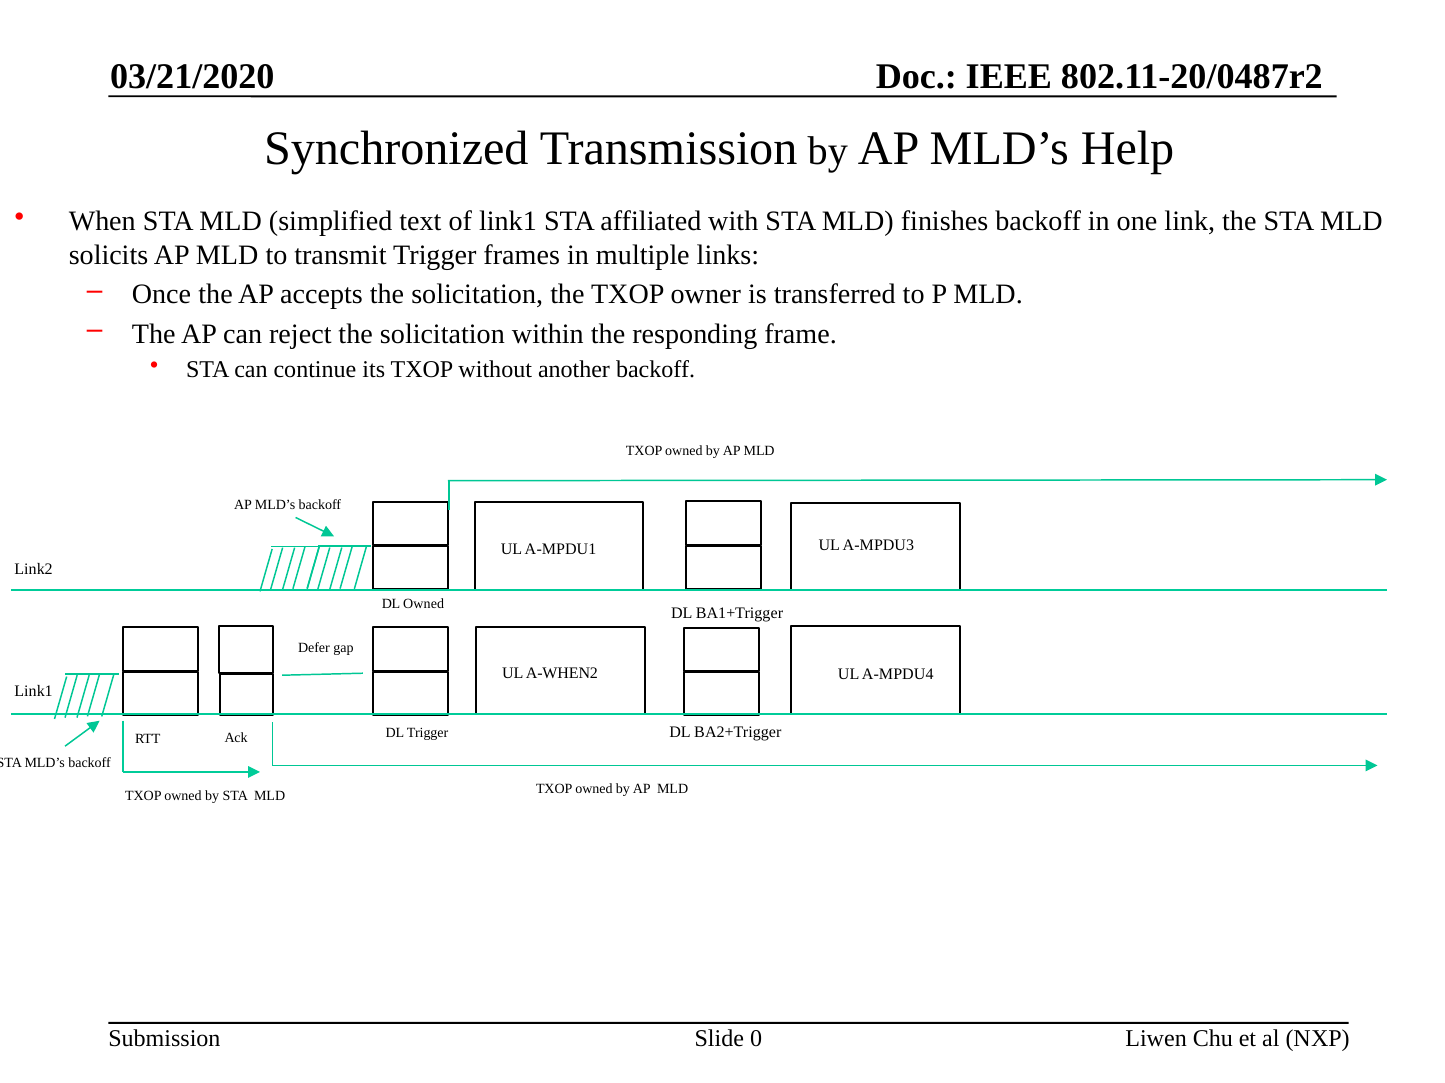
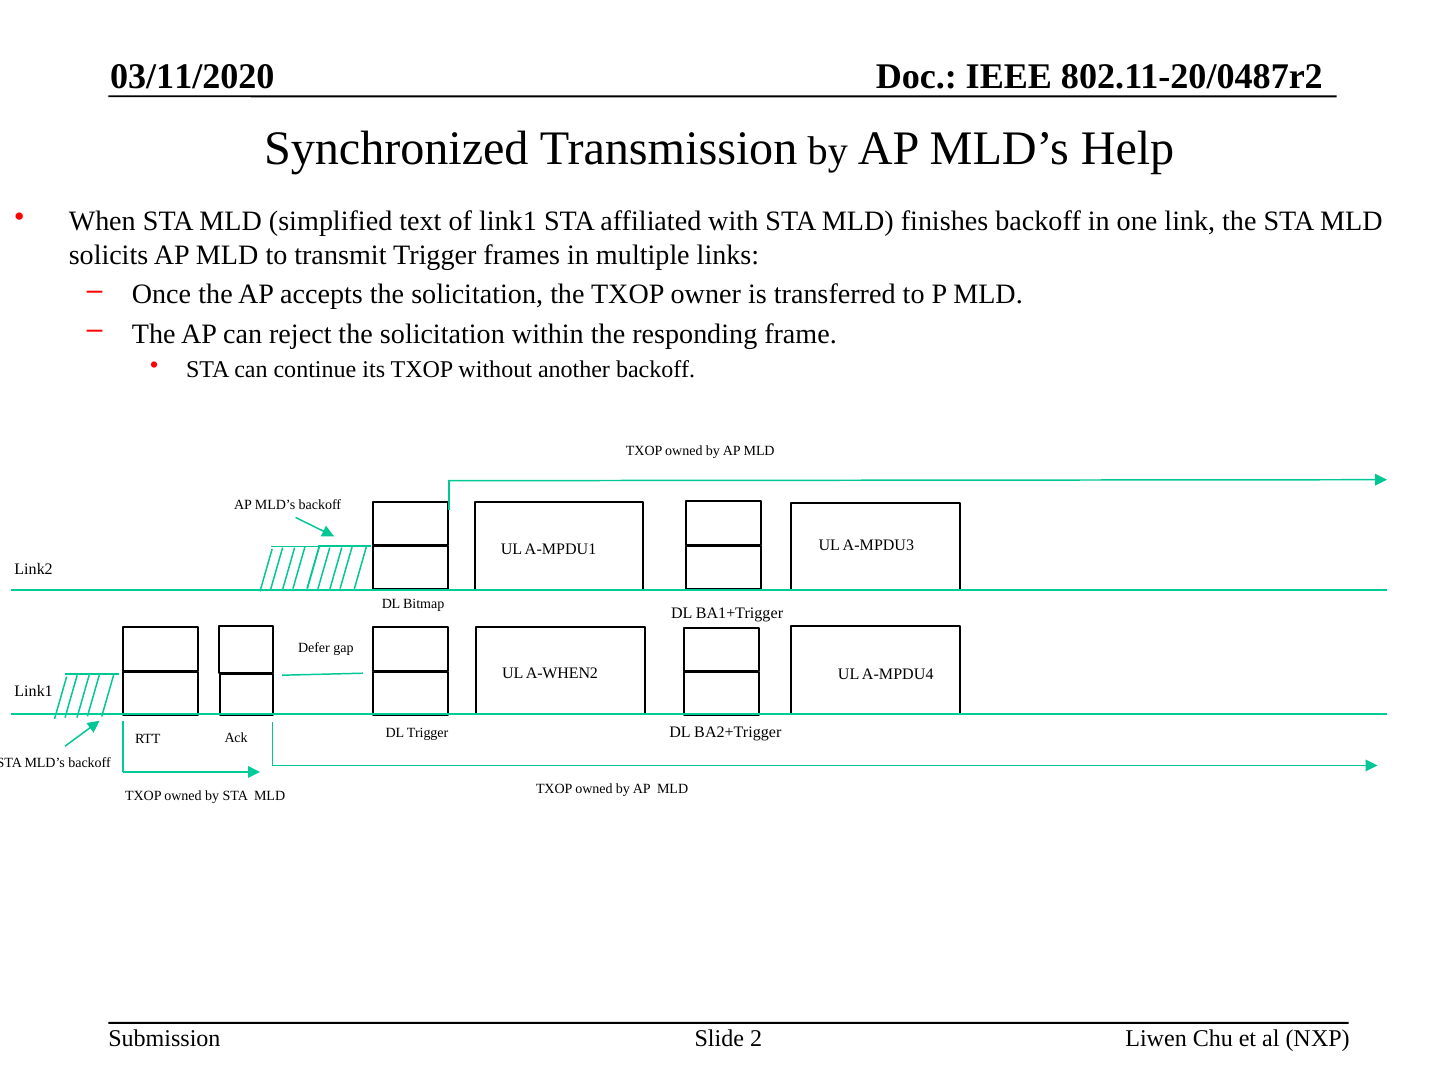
03/21/2020: 03/21/2020 -> 03/11/2020
DL Owned: Owned -> Bitmap
0: 0 -> 2
